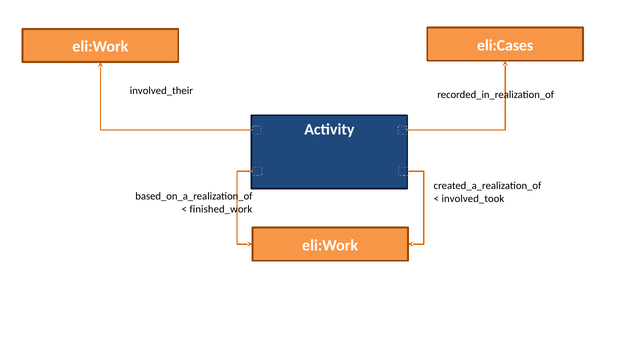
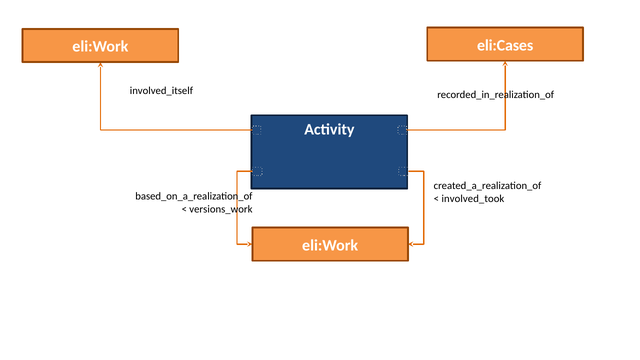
involved_their: involved_their -> involved_itself
finished_work: finished_work -> versions_work
